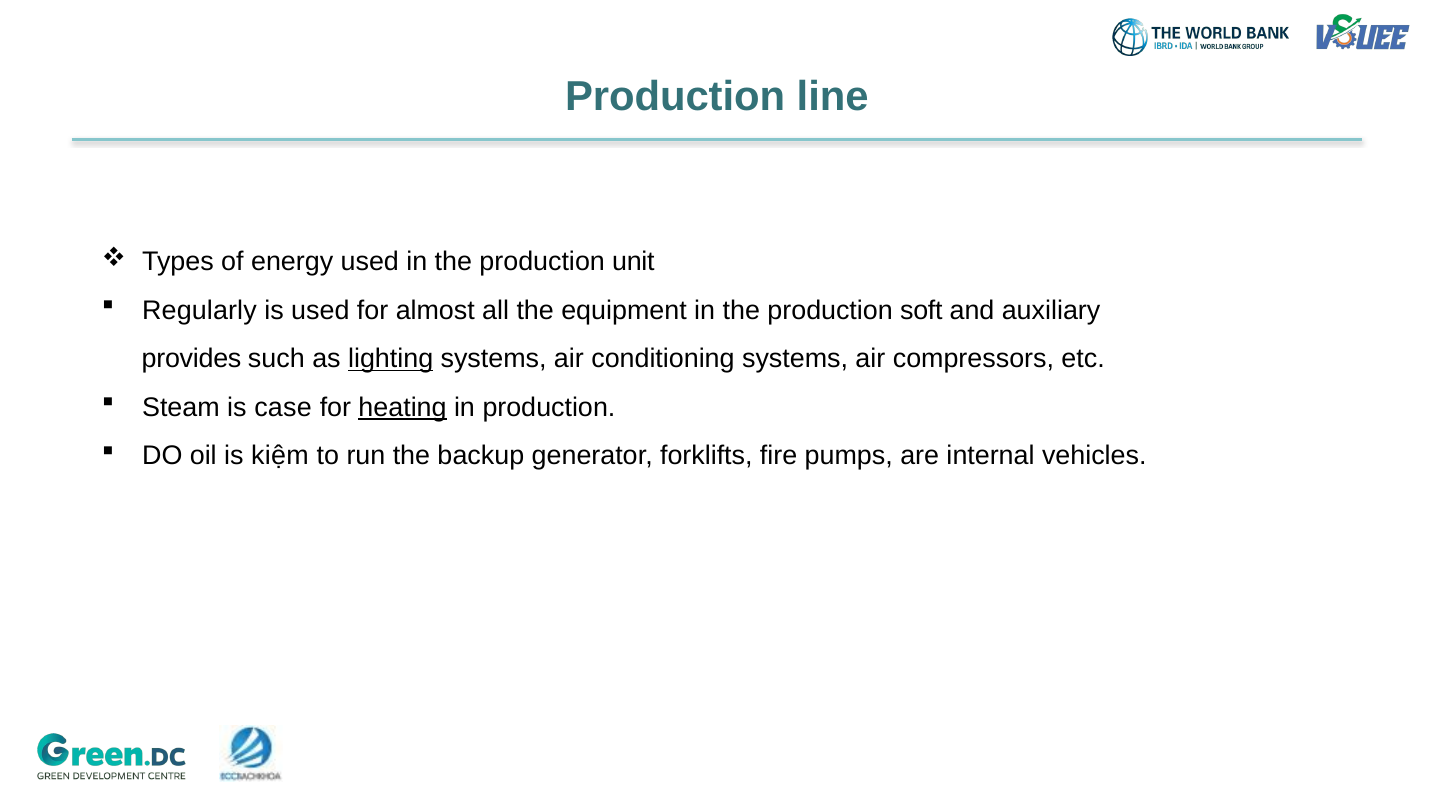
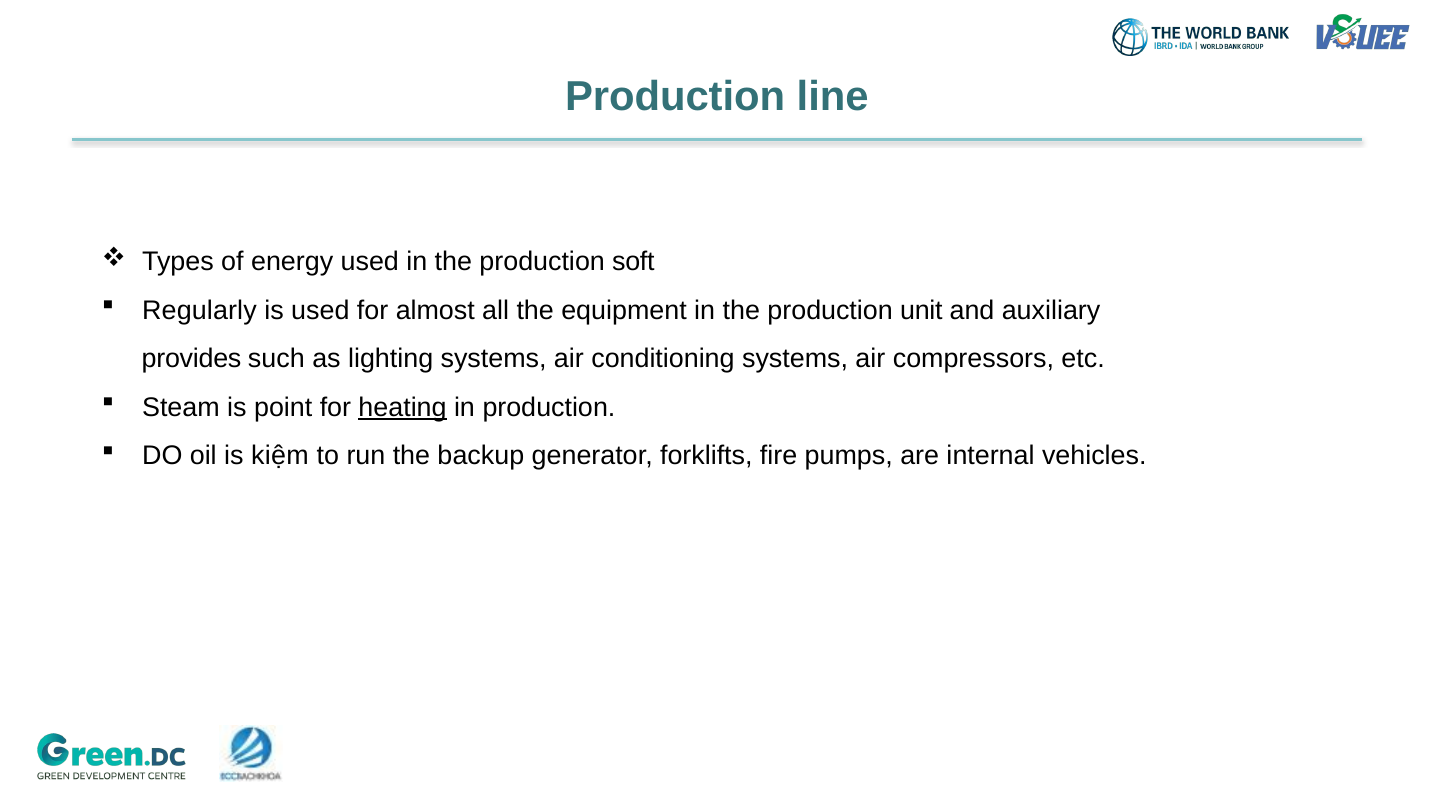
unit: unit -> soft
soft: soft -> unit
lighting underline: present -> none
case: case -> point
